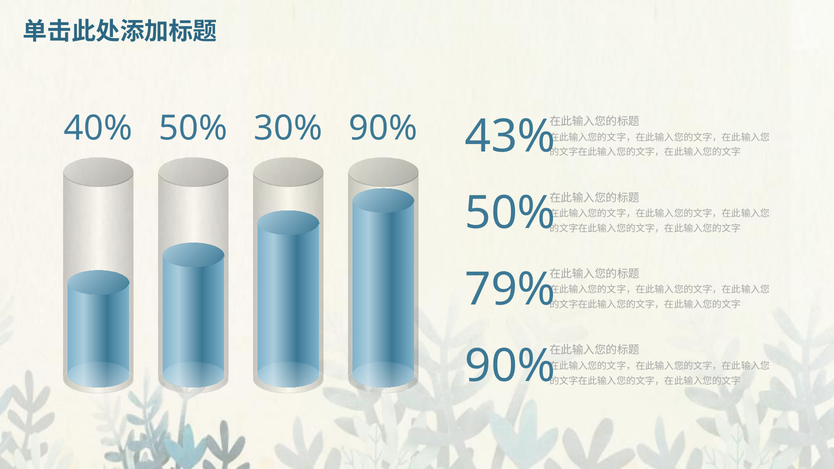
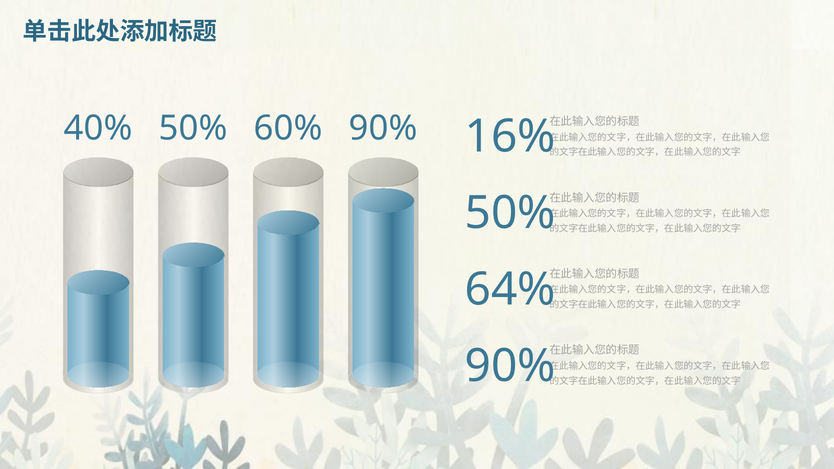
30%: 30% -> 60%
43%: 43% -> 16%
79%: 79% -> 64%
